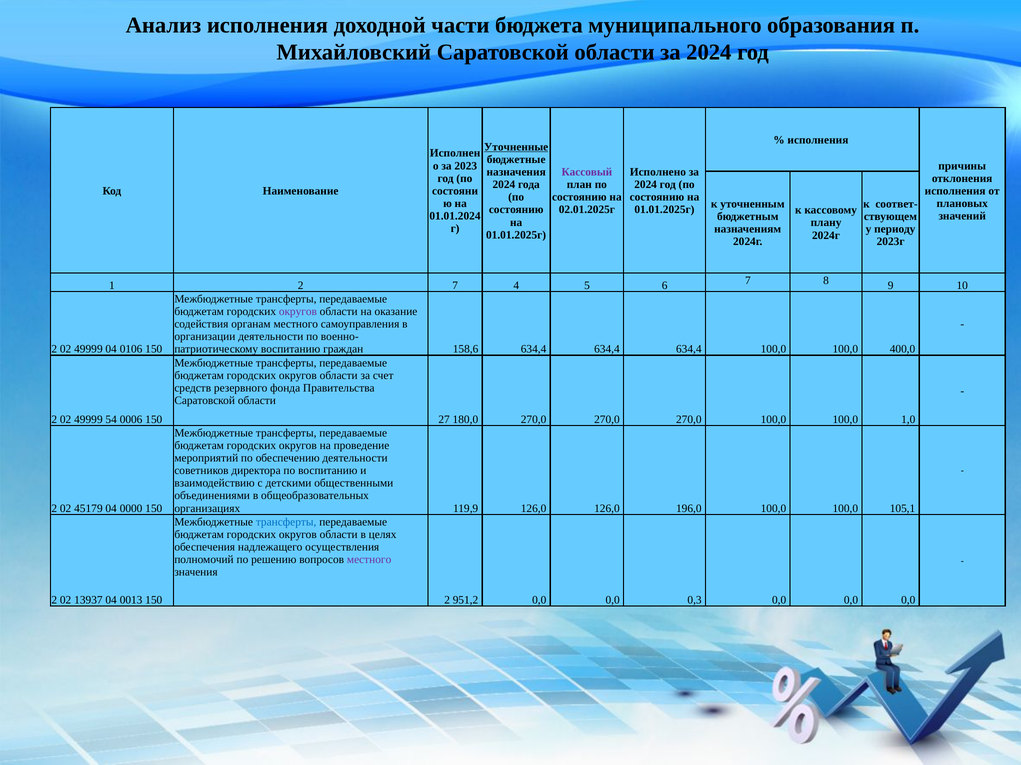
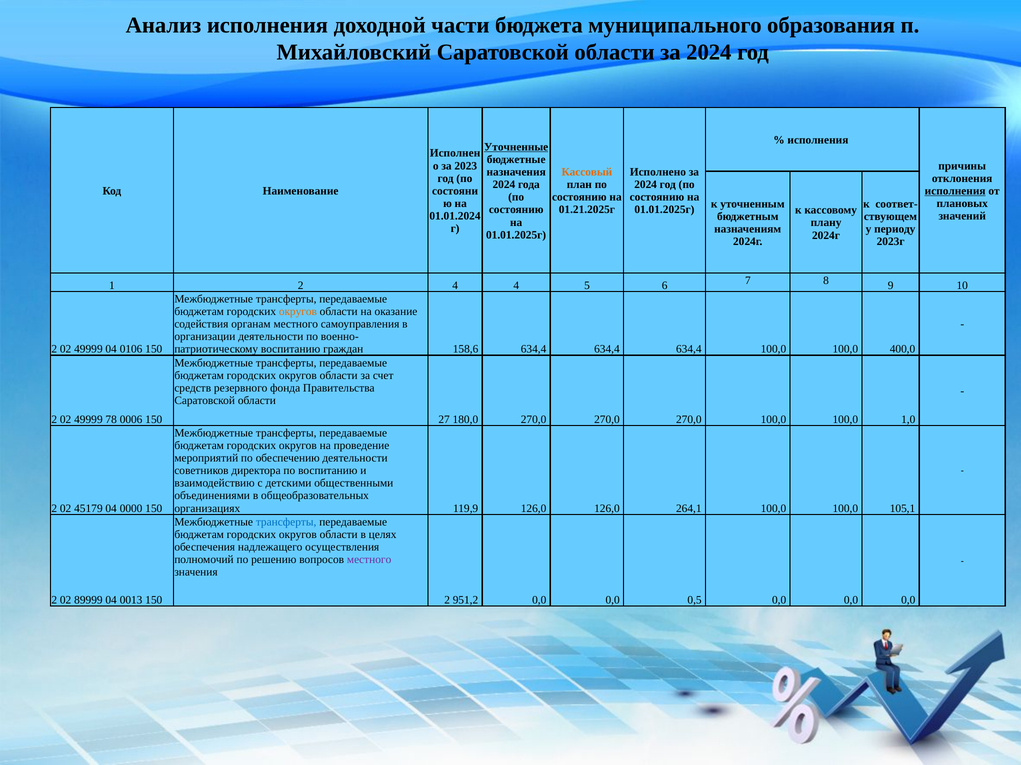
Кассовый colour: purple -> orange
исполнения at (955, 191) underline: none -> present
02.01.2025г: 02.01.2025г -> 01.21.2025г
2 7: 7 -> 4
округов at (298, 312) colour: purple -> orange
54: 54 -> 78
196,0: 196,0 -> 264,1
13937: 13937 -> 89999
0,3: 0,3 -> 0,5
